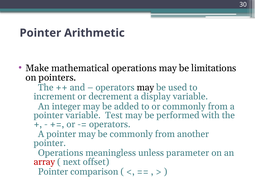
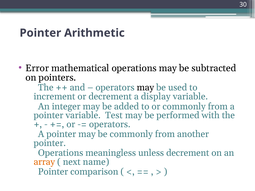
Make: Make -> Error
limitations: limitations -> subtracted
unless parameter: parameter -> decrement
array colour: red -> orange
offset: offset -> name
